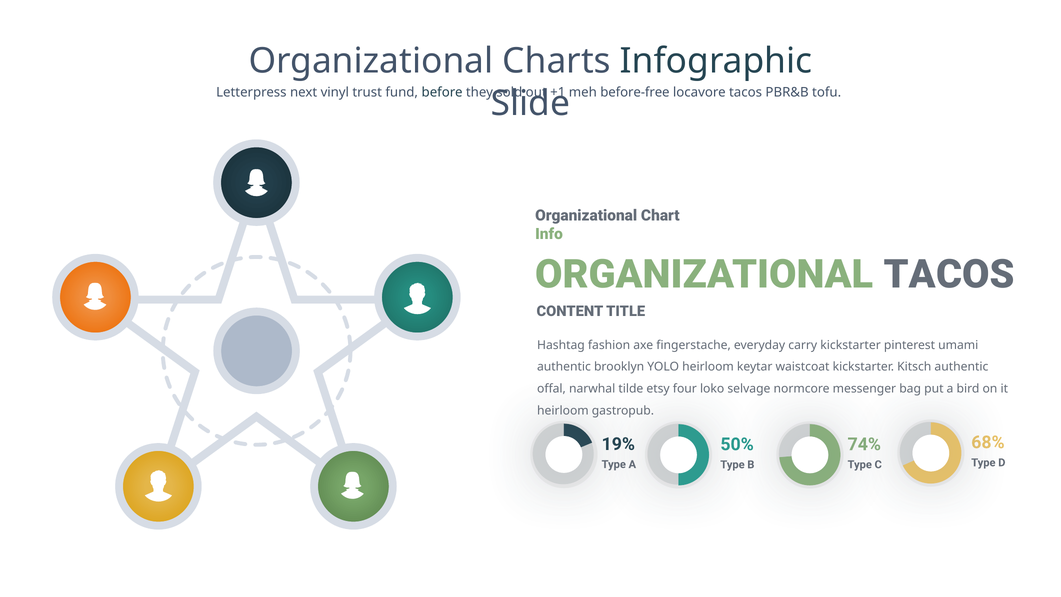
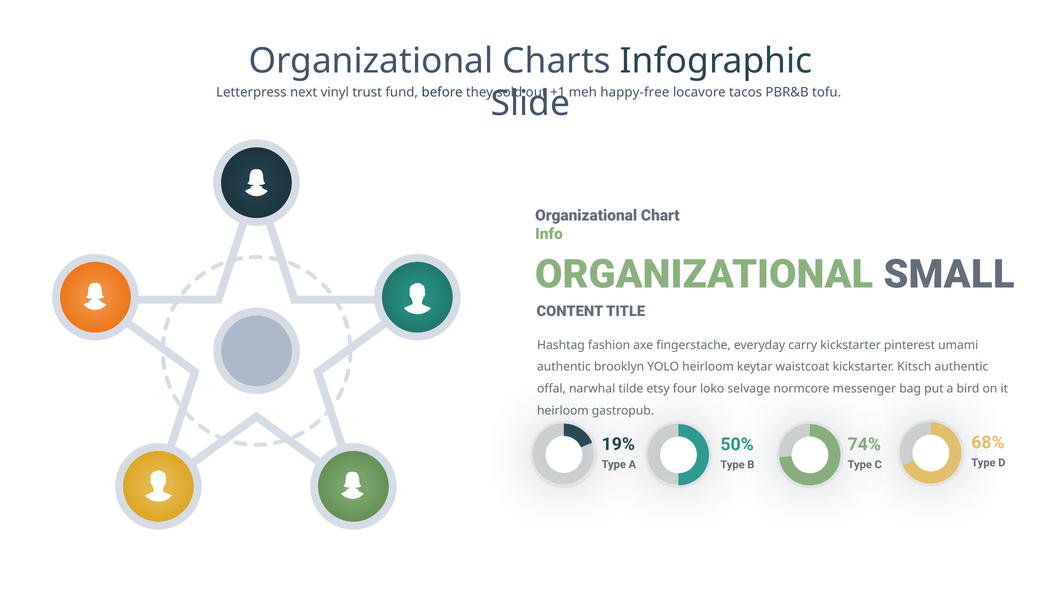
before-free: before-free -> happy-free
ORGANIZATIONAL TACOS: TACOS -> SMALL
